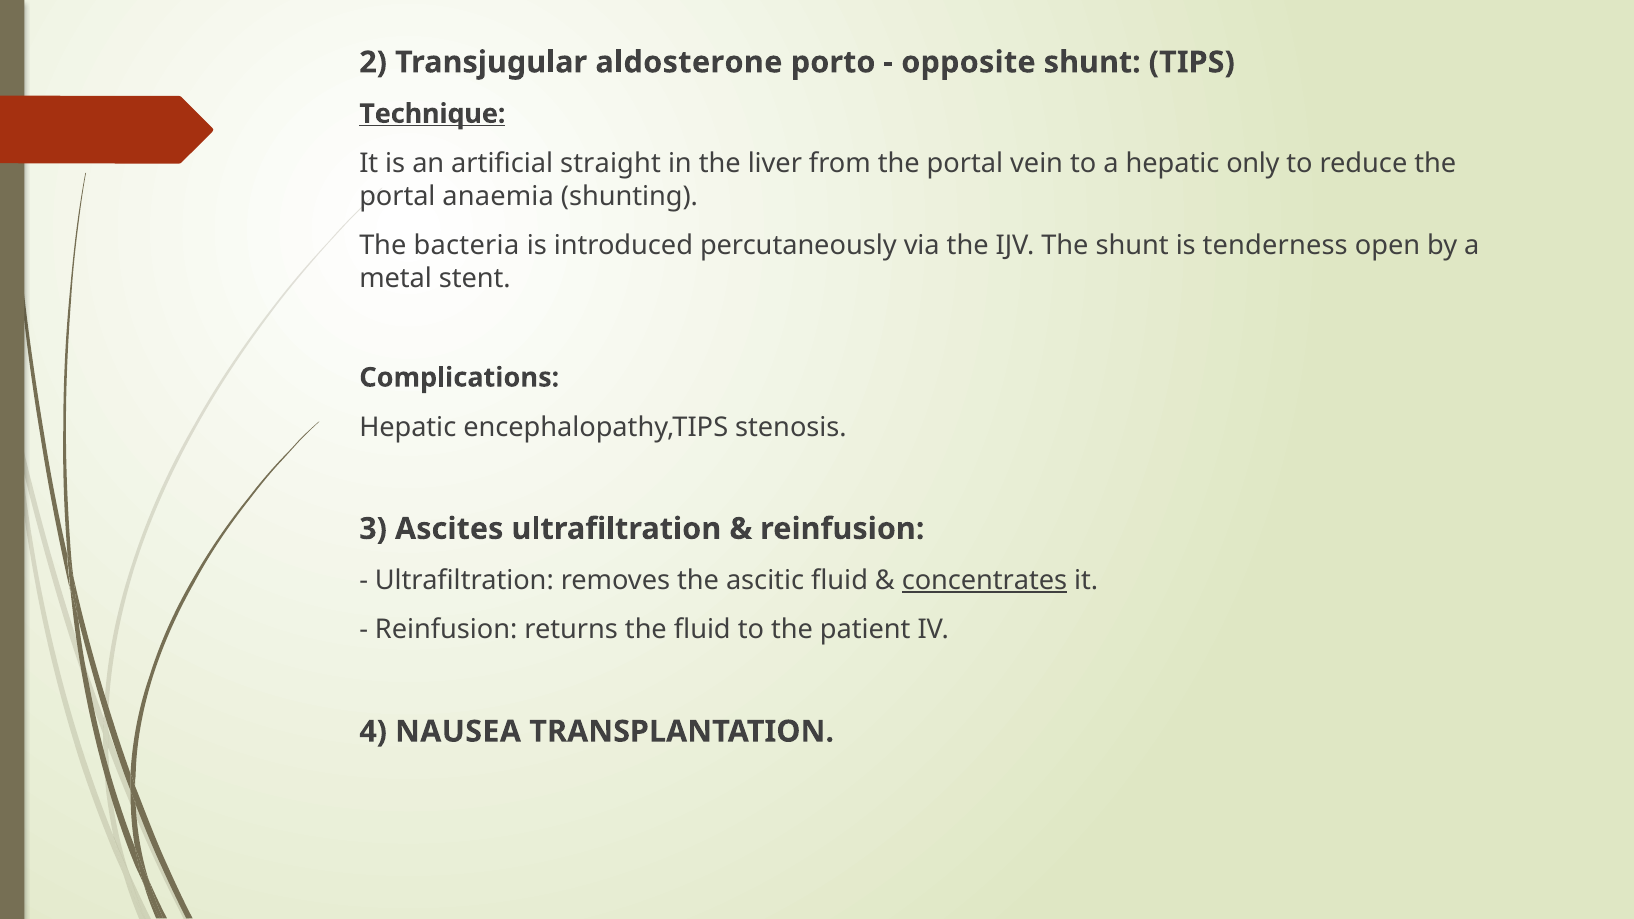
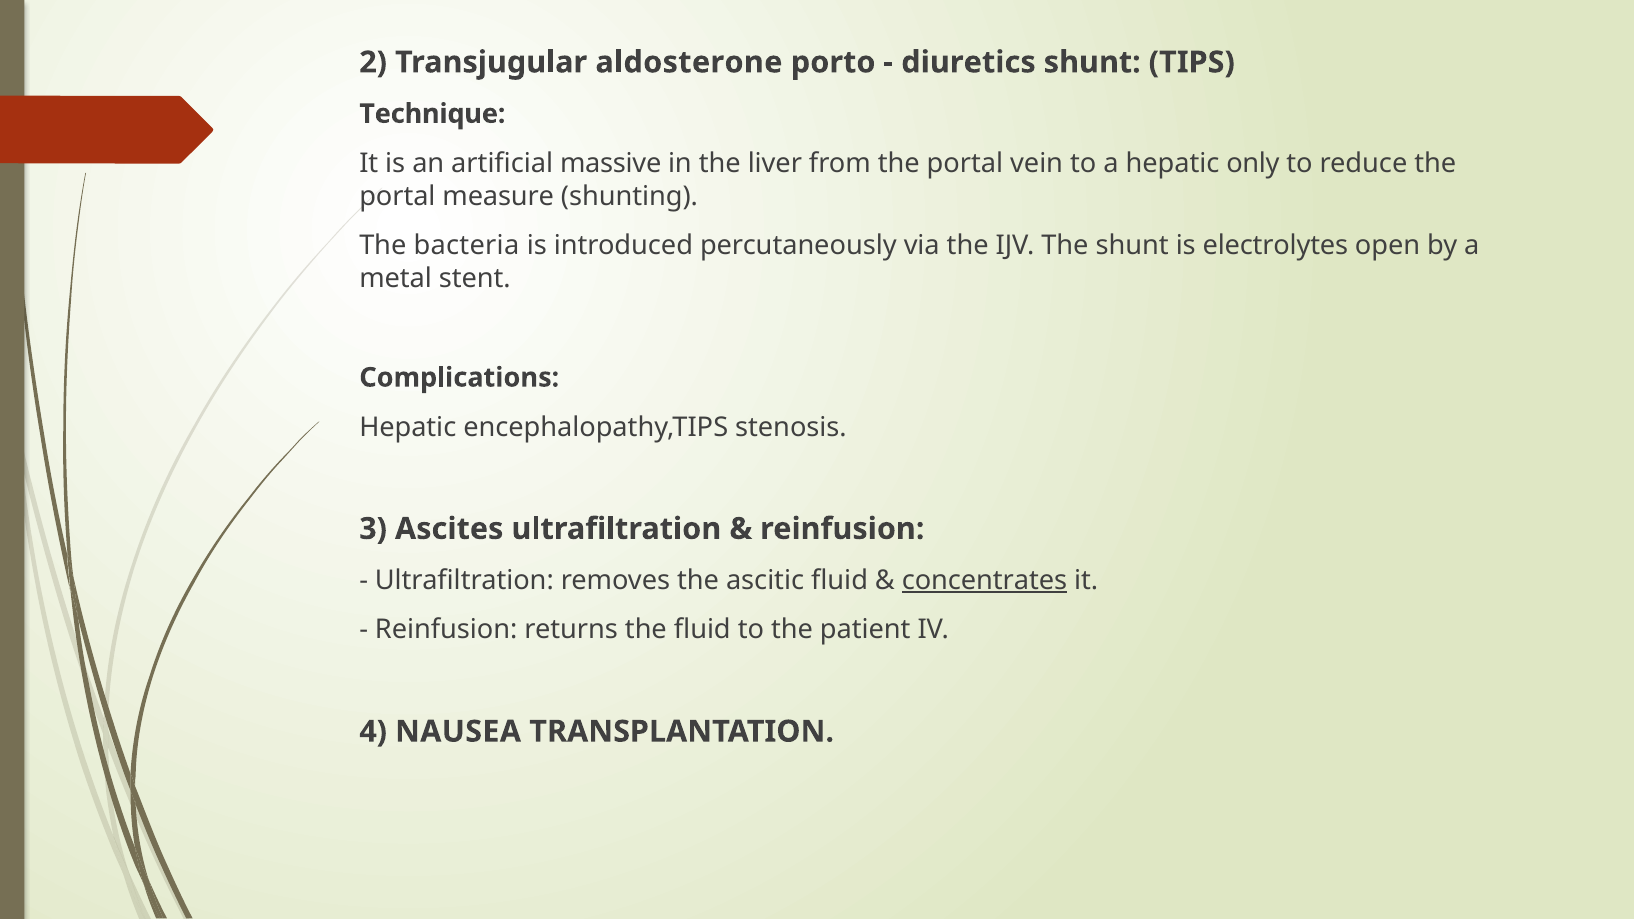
opposite: opposite -> diuretics
Technique underline: present -> none
straight: straight -> massive
anaemia: anaemia -> measure
tenderness: tenderness -> electrolytes
